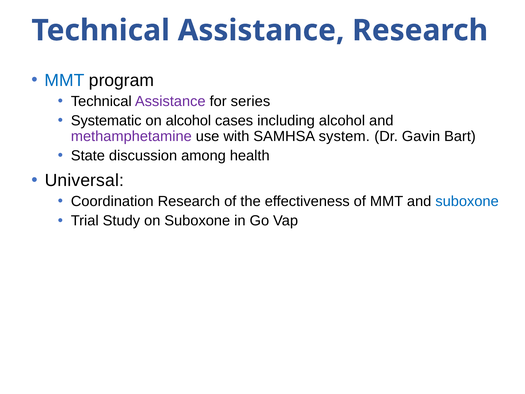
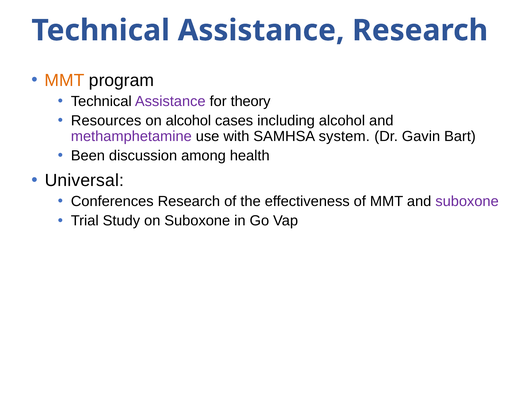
MMT at (65, 80) colour: blue -> orange
series: series -> theory
Systematic: Systematic -> Resources
State: State -> Been
Coordination: Coordination -> Conferences
suboxone at (467, 201) colour: blue -> purple
